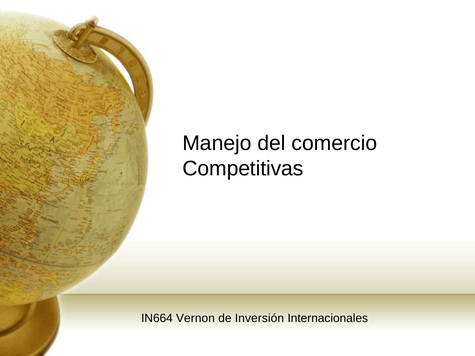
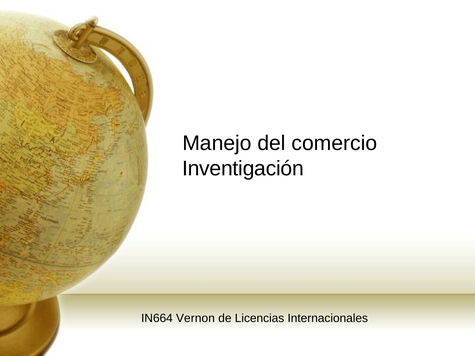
Competitivas: Competitivas -> Inventigación
Inversión: Inversión -> Licencias
